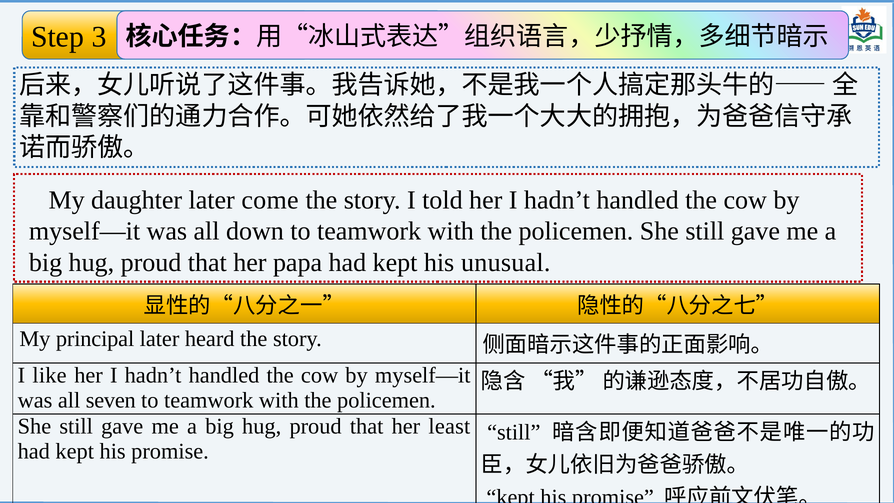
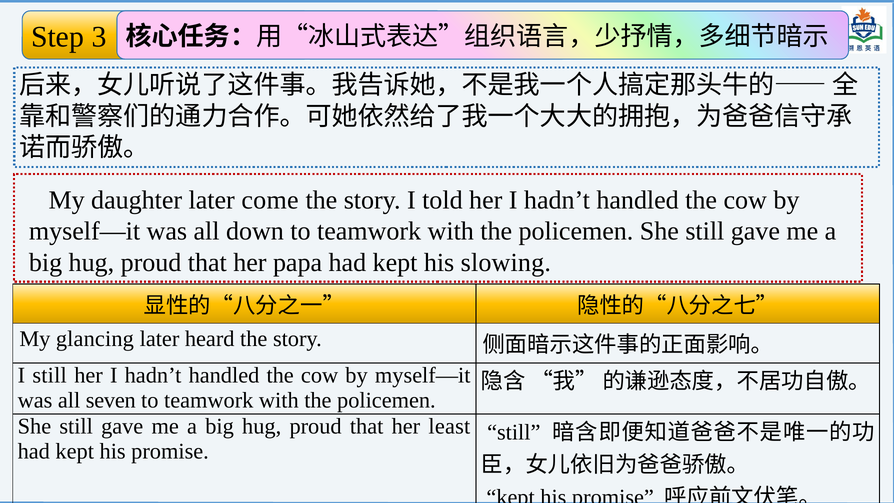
unusual: unusual -> slowing
principal: principal -> glancing
I like: like -> still
